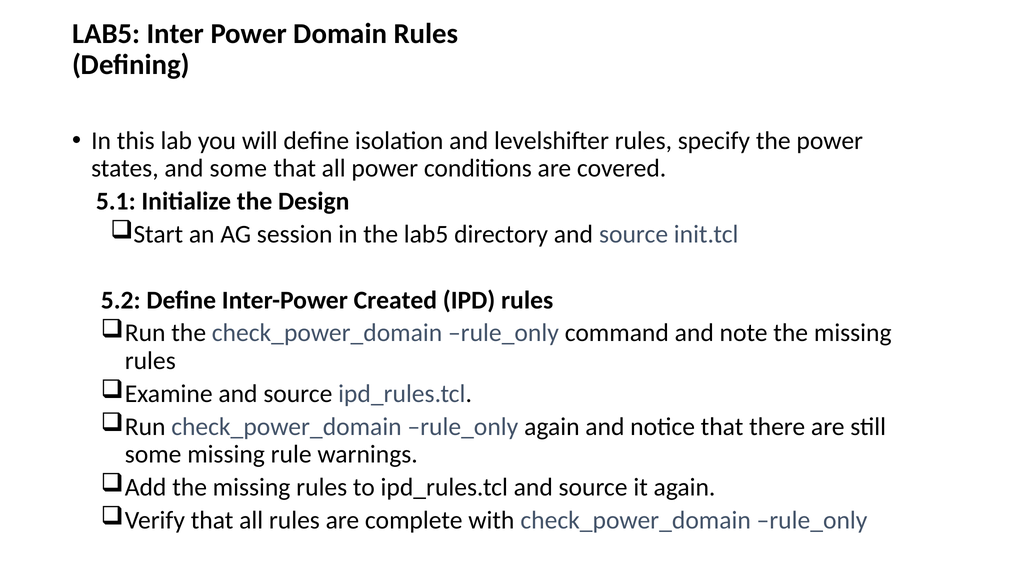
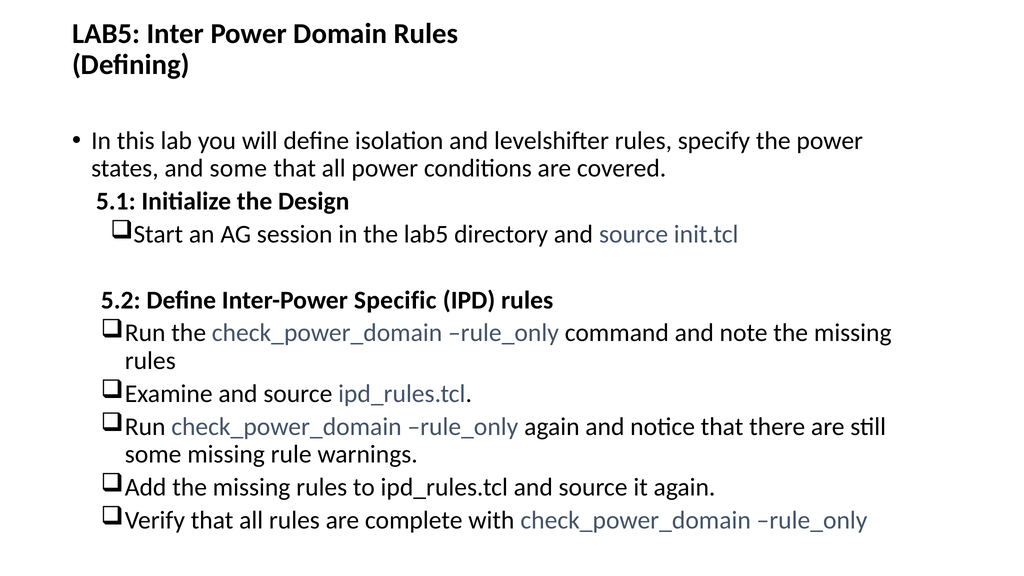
Created: Created -> Specific
